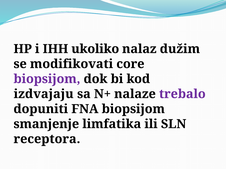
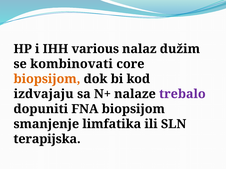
ukoliko: ukoliko -> various
modifikovati: modifikovati -> kombinovati
biopsijom at (47, 79) colour: purple -> orange
receptora: receptora -> terapijska
